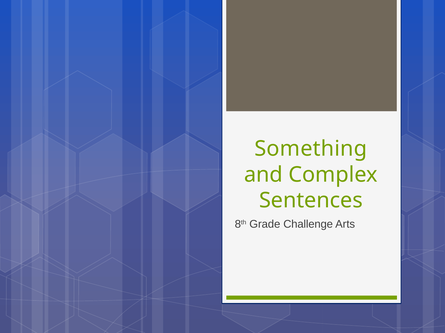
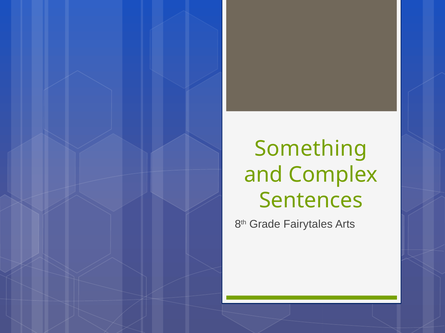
Challenge: Challenge -> Fairytales
